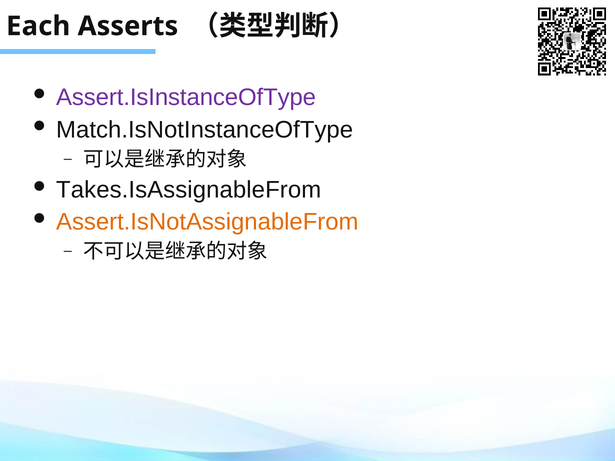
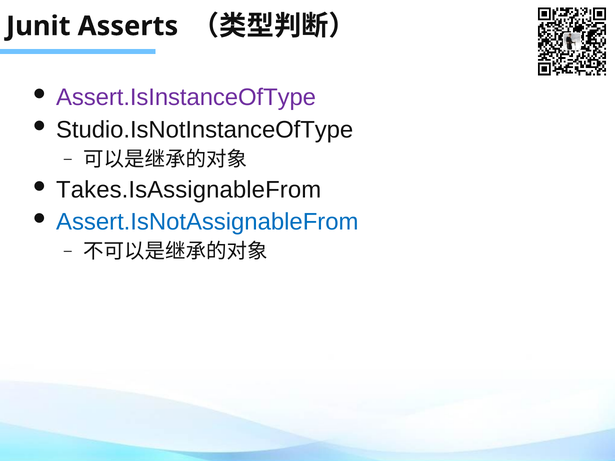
Each: Each -> Junit
Match.IsNotInstanceOfType: Match.IsNotInstanceOfType -> Studio.IsNotInstanceOfType
Assert.IsNotAssignableFrom colour: orange -> blue
